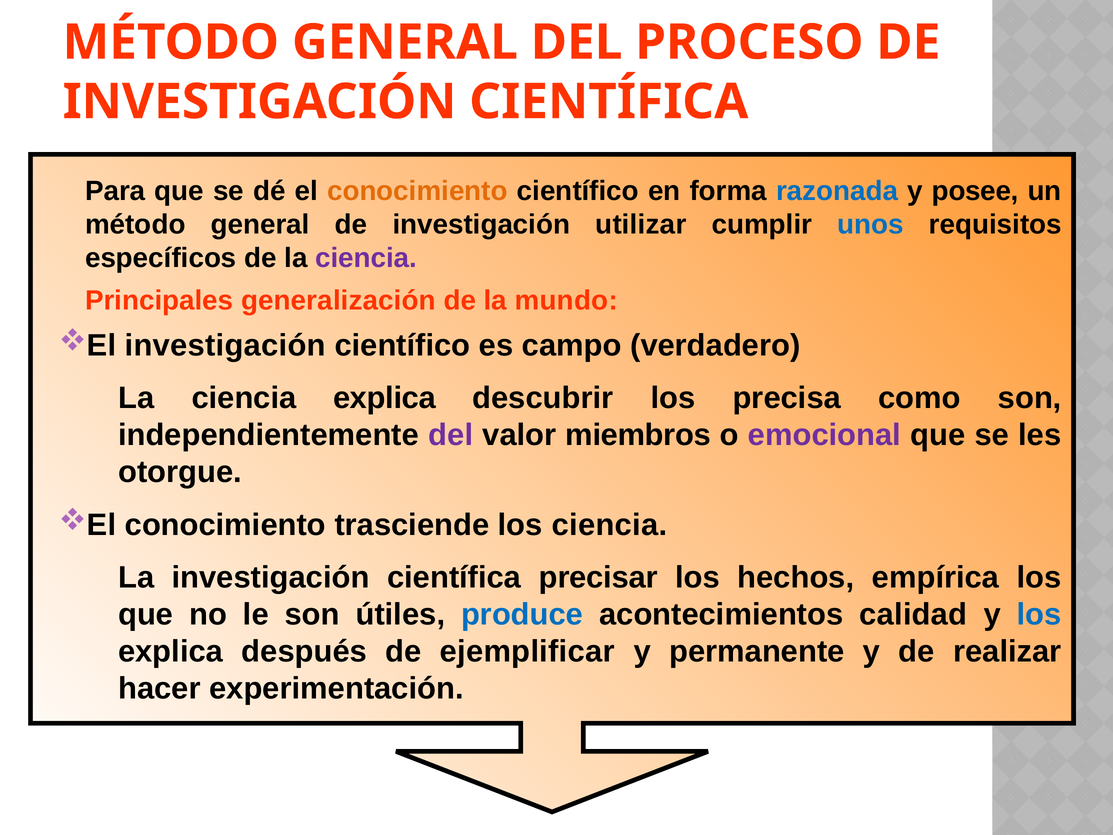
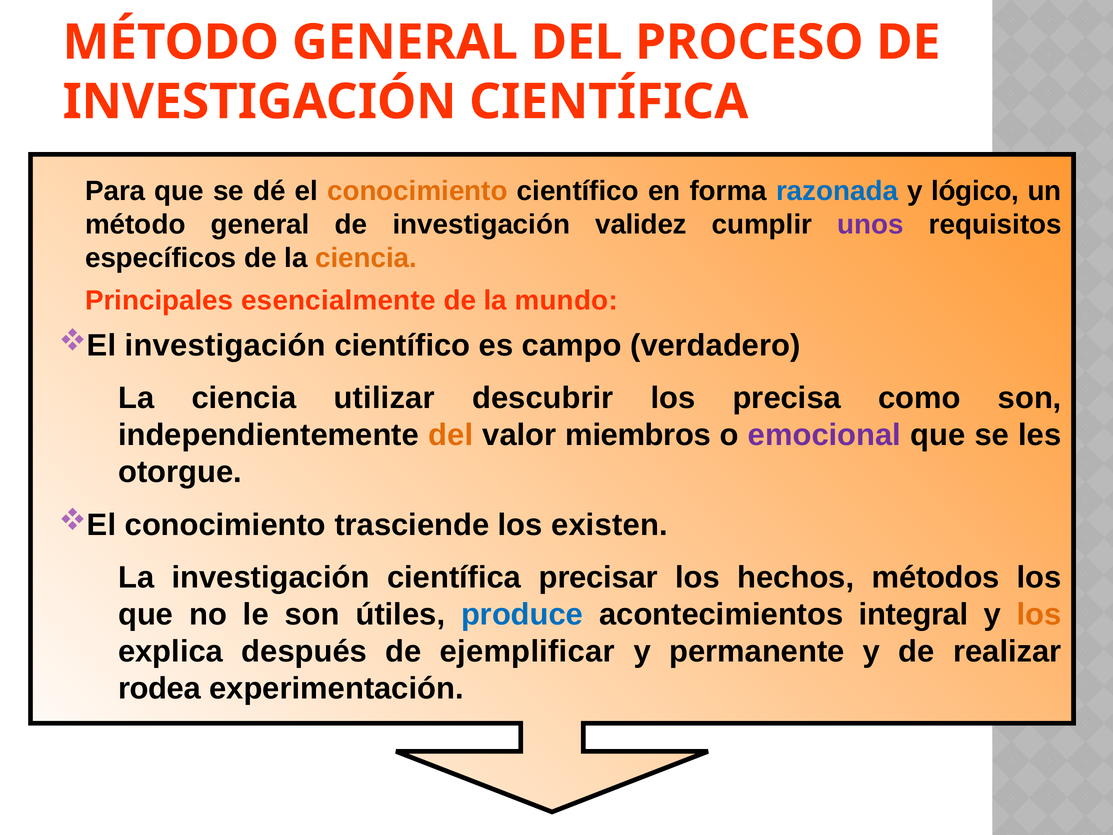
posee: posee -> lógico
utilizar: utilizar -> validez
unos colour: blue -> purple
ciencia at (366, 258) colour: purple -> orange
generalización: generalización -> esencialmente
ciencia explica: explica -> utilizar
del at (451, 435) colour: purple -> orange
los ciencia: ciencia -> existen
empírica: empírica -> métodos
calidad: calidad -> integral
los at (1039, 614) colour: blue -> orange
hacer: hacer -> rodea
